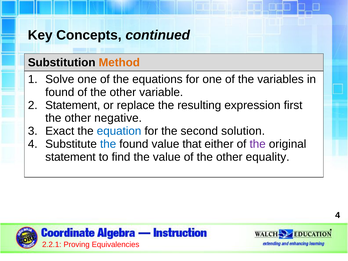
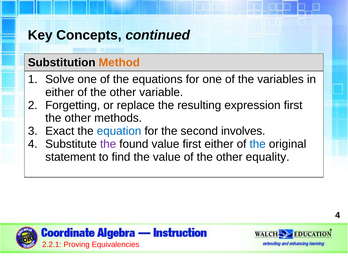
found at (60, 92): found -> either
Statement at (73, 105): Statement -> Forgetting
negative: negative -> methods
solution: solution -> involves
the at (108, 144) colour: blue -> purple
value that: that -> first
the at (258, 144) colour: purple -> blue
